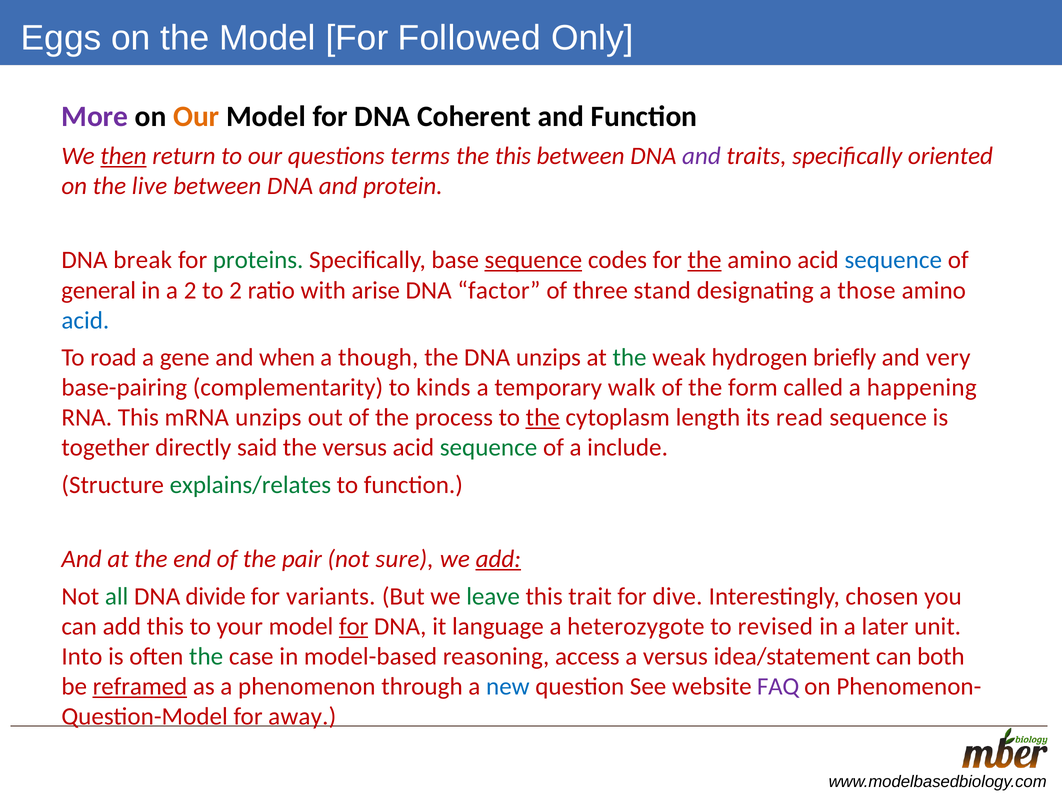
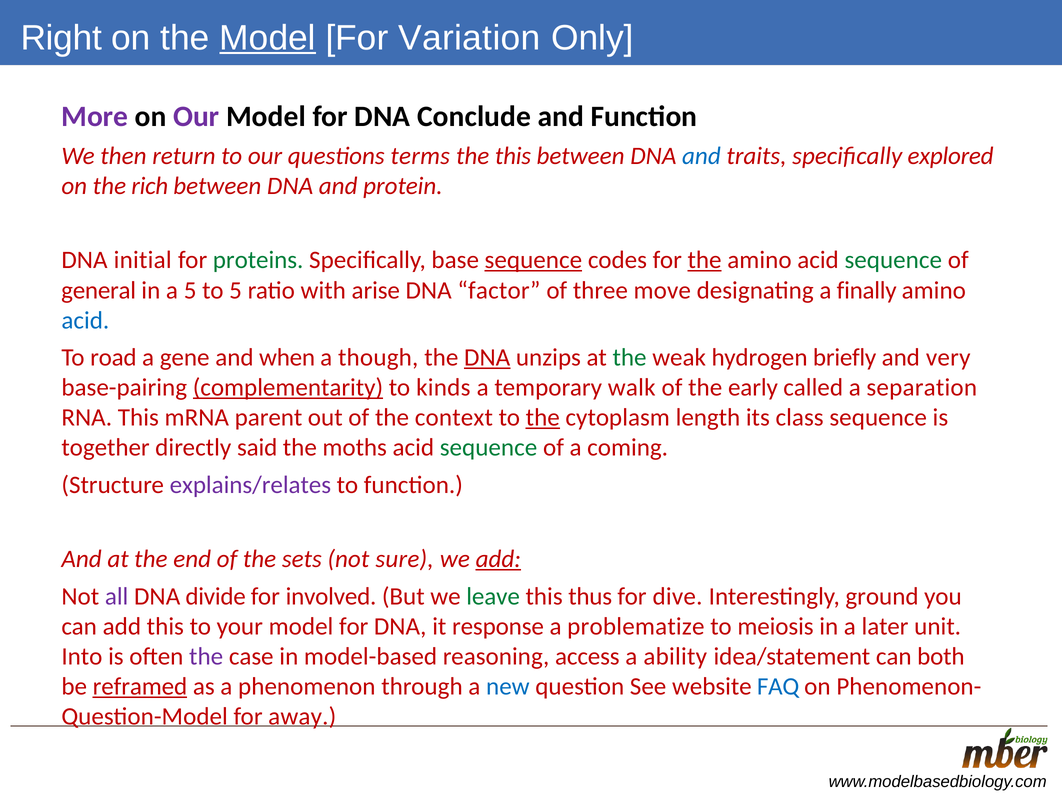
Eggs: Eggs -> Right
Model at (268, 38) underline: none -> present
Followed: Followed -> Variation
Our at (196, 116) colour: orange -> purple
Coherent: Coherent -> Conclude
then underline: present -> none
and at (701, 156) colour: purple -> blue
oriented: oriented -> explored
live: live -> rich
break: break -> initial
sequence at (893, 260) colour: blue -> green
a 2: 2 -> 5
to 2: 2 -> 5
stand: stand -> move
those: those -> finally
DNA at (487, 358) underline: none -> present
complementarity underline: none -> present
form: form -> early
happening: happening -> separation
mRNA unzips: unzips -> parent
process: process -> context
read: read -> class
the versus: versus -> moths
include: include -> coming
explains/relates colour: green -> purple
pair: pair -> sets
all colour: green -> purple
variants: variants -> involved
trait: trait -> thus
chosen: chosen -> ground
for at (354, 627) underline: present -> none
language: language -> response
heterozygote: heterozygote -> problematize
revised: revised -> meiosis
the at (206, 657) colour: green -> purple
a versus: versus -> ability
FAQ colour: purple -> blue
